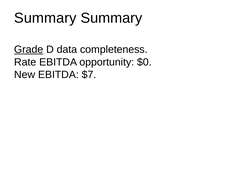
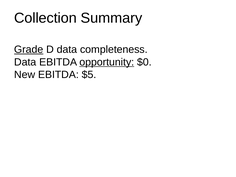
Summary at (45, 18): Summary -> Collection
Rate at (25, 62): Rate -> Data
opportunity underline: none -> present
$7: $7 -> $5
